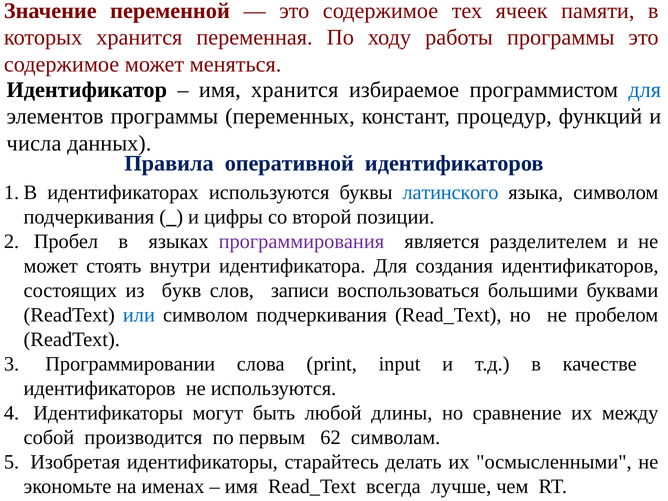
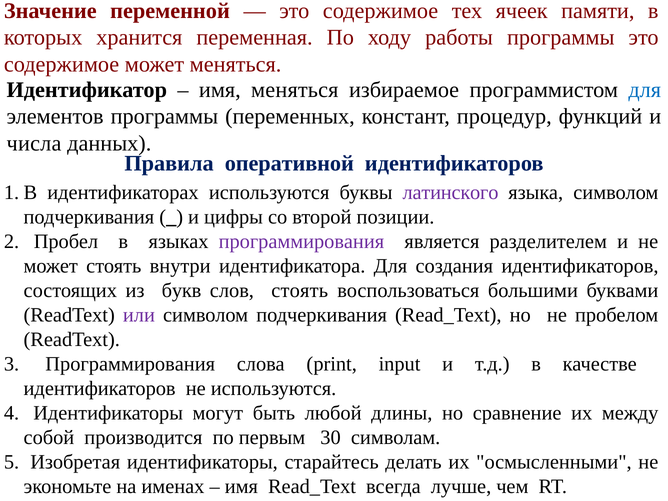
имя хранится: хранится -> меняться
латинского colour: blue -> purple
слов записи: записи -> стоять
или colour: blue -> purple
Программировании at (130, 364): Программировании -> Программирования
62: 62 -> 30
